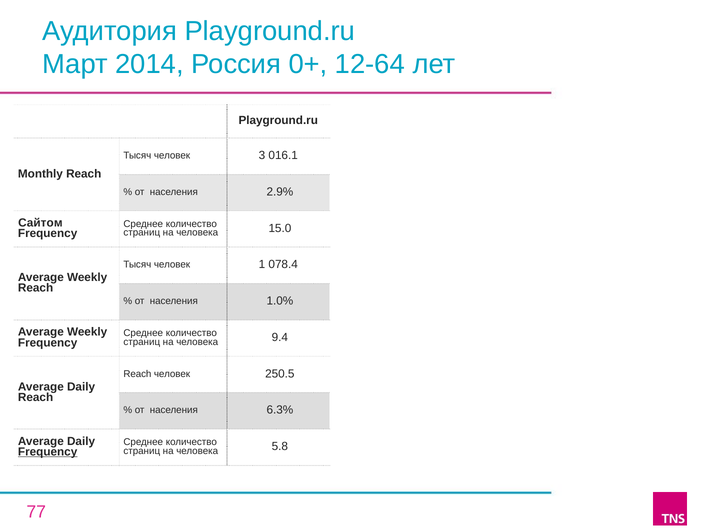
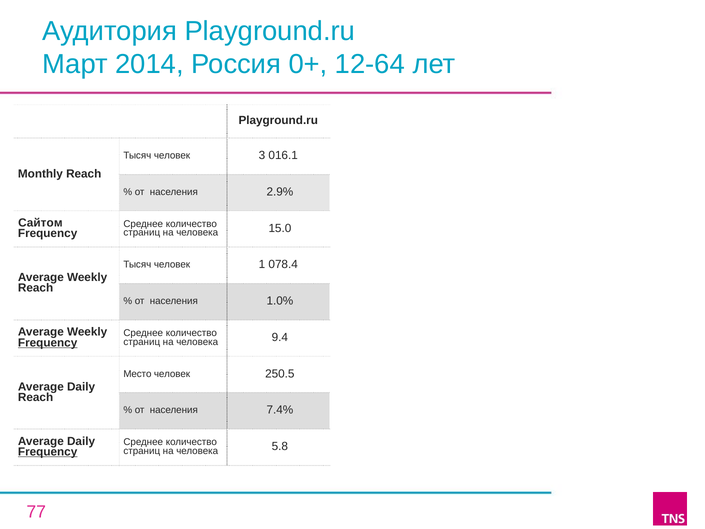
Frequency at (48, 342) underline: none -> present
Reach at (137, 374): Reach -> Место
6.3%: 6.3% -> 7.4%
